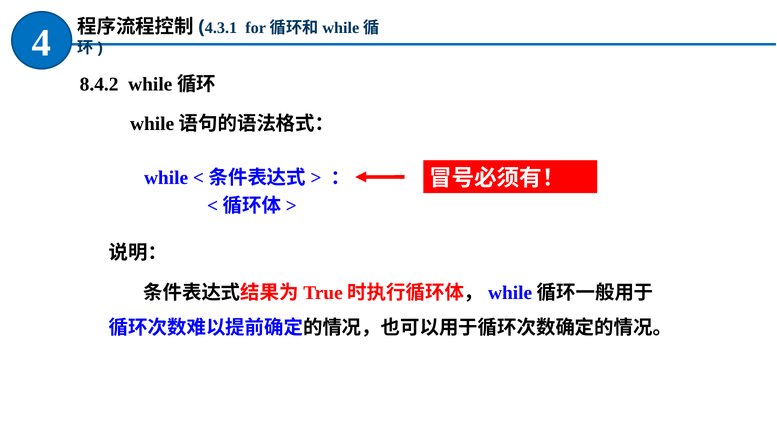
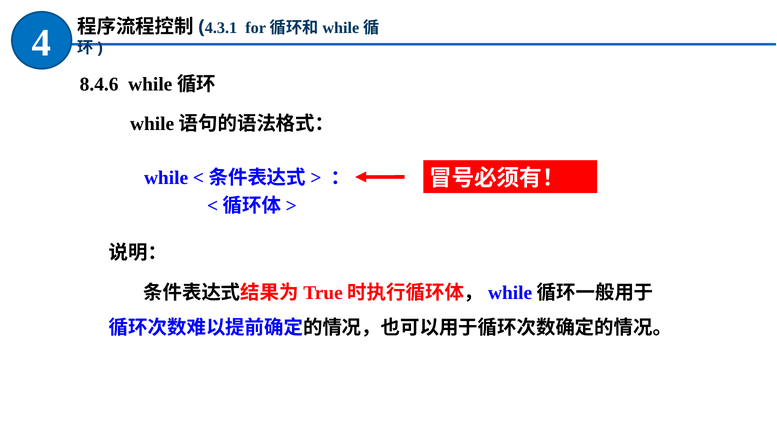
8.4.2: 8.4.2 -> 8.4.6
